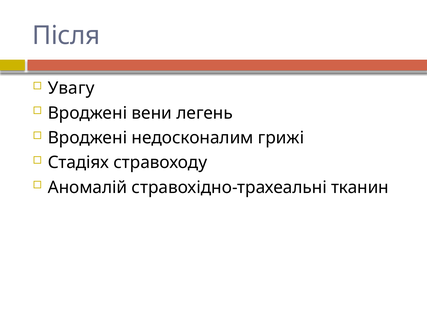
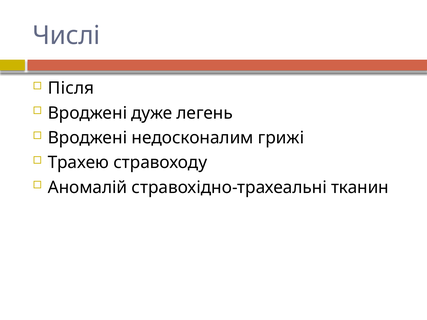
Після: Після -> Числі
Увагу: Увагу -> Після
вени: вени -> дуже
Стадіях: Стадіях -> Трахею
